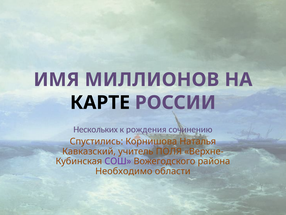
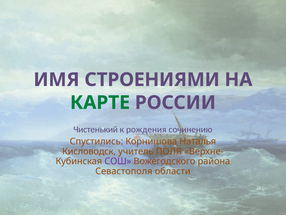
МИЛЛИОНОВ: МИЛЛИОНОВ -> СТРОЕНИЯМИ
КАРТЕ colour: black -> green
Нескольких: Нескольких -> Чистенький
Кавказский: Кавказский -> Кисловодск
Необходимо: Необходимо -> Севастополя
